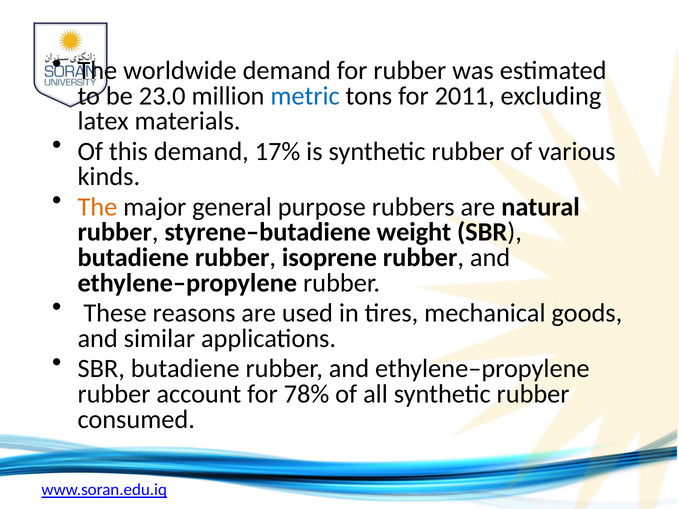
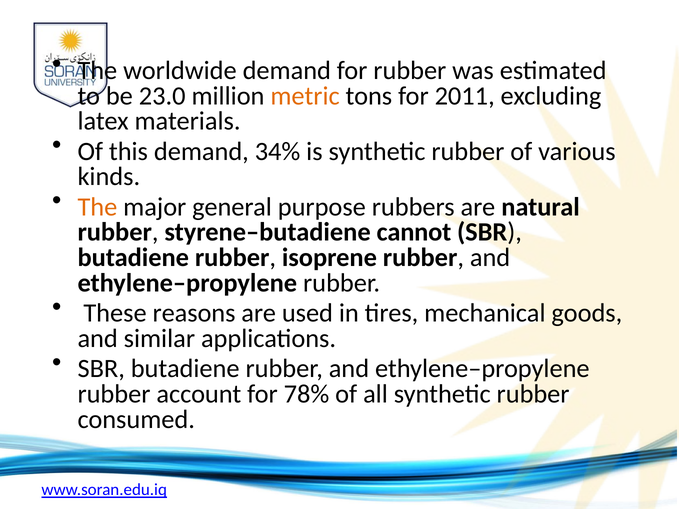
metric colour: blue -> orange
17%: 17% -> 34%
weight: weight -> cannot
